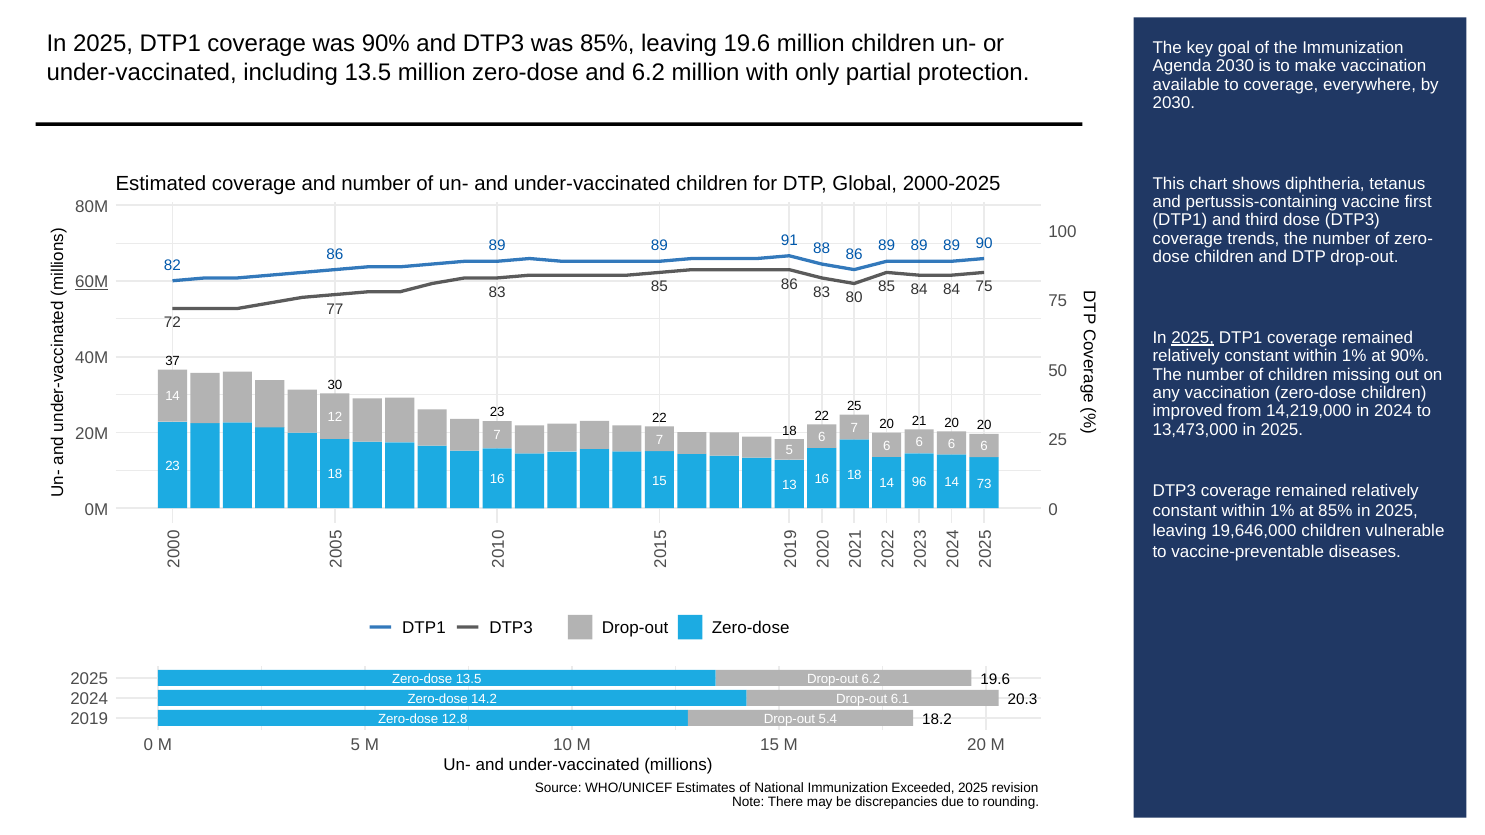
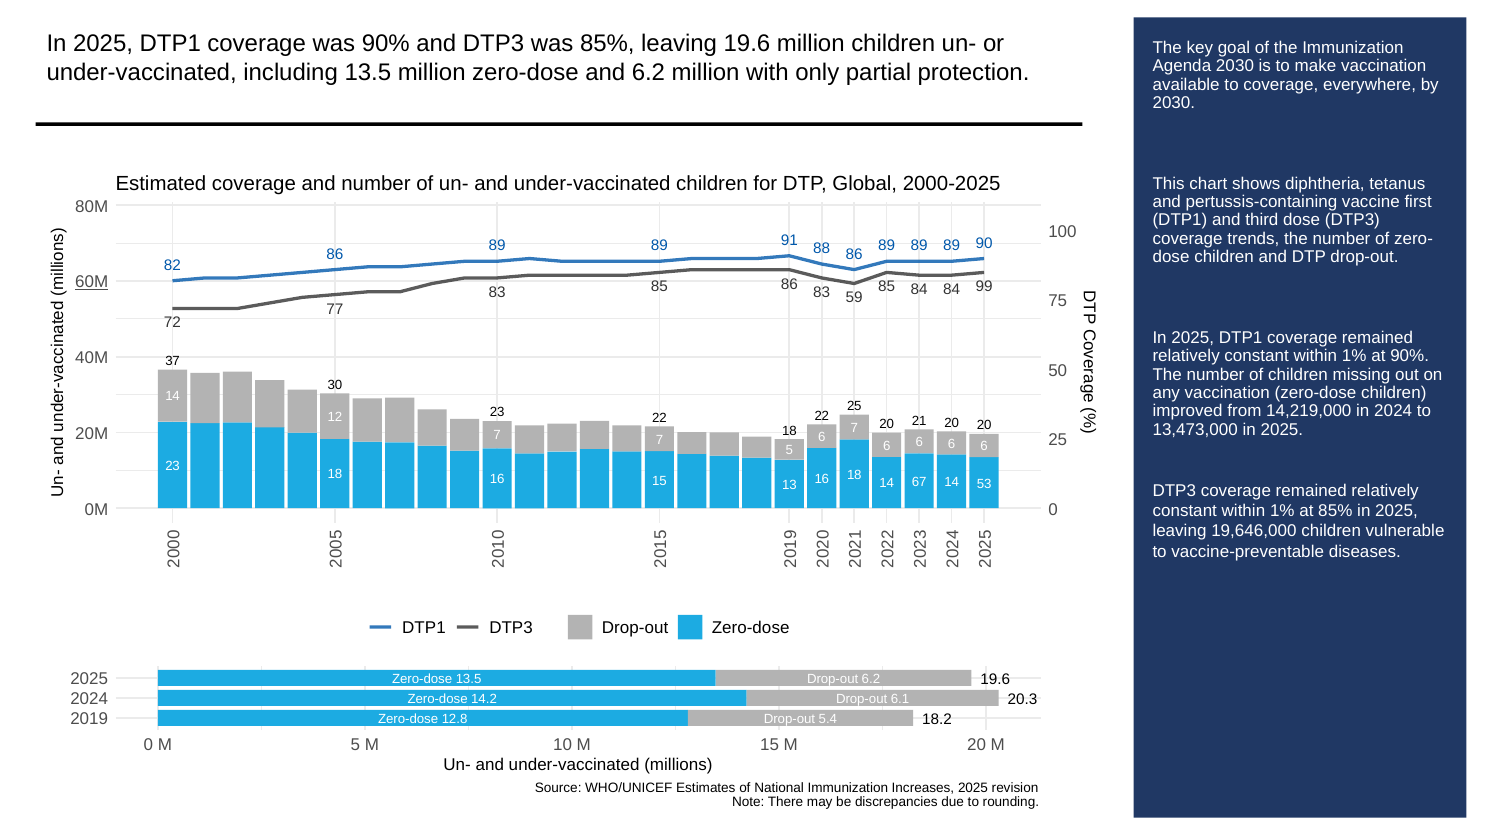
84 75: 75 -> 99
80: 80 -> 59
2025 at (1193, 338) underline: present -> none
96: 96 -> 67
73: 73 -> 53
Exceeded: Exceeded -> Increases
